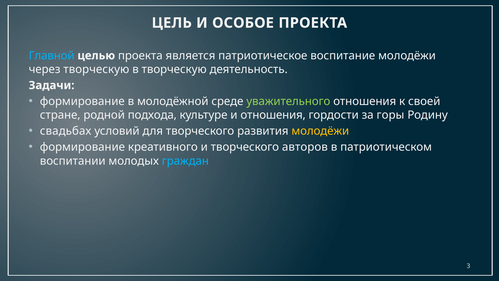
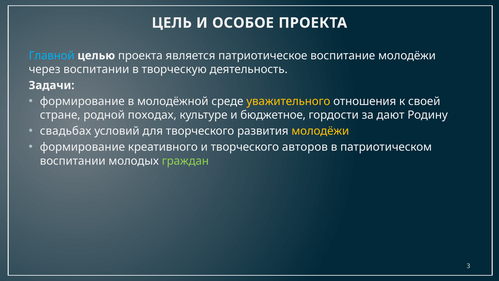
через творческую: творческую -> воспитании
уважительного colour: light green -> yellow
подхода: подхода -> походах
и отношения: отношения -> бюджетное
горы: горы -> дают
граждан colour: light blue -> light green
